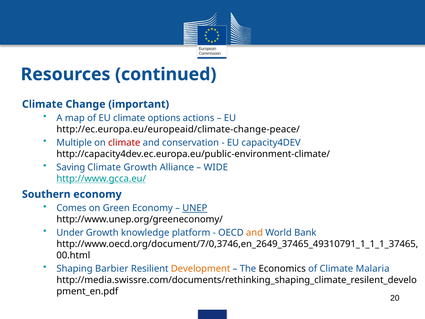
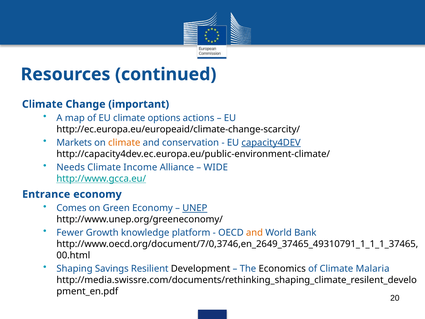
http://ec.europa.eu/europeaid/climate-change-peace/: http://ec.europa.eu/europeaid/climate-change-peace/ -> http://ec.europa.eu/europeaid/climate-change-scarcity/
Multiple: Multiple -> Markets
climate at (124, 143) colour: red -> orange
capacity4DEV underline: none -> present
Saving: Saving -> Needs
Climate Growth: Growth -> Income
Southern: Southern -> Entrance
Under: Under -> Fewer
Barbier: Barbier -> Savings
Development colour: orange -> black
